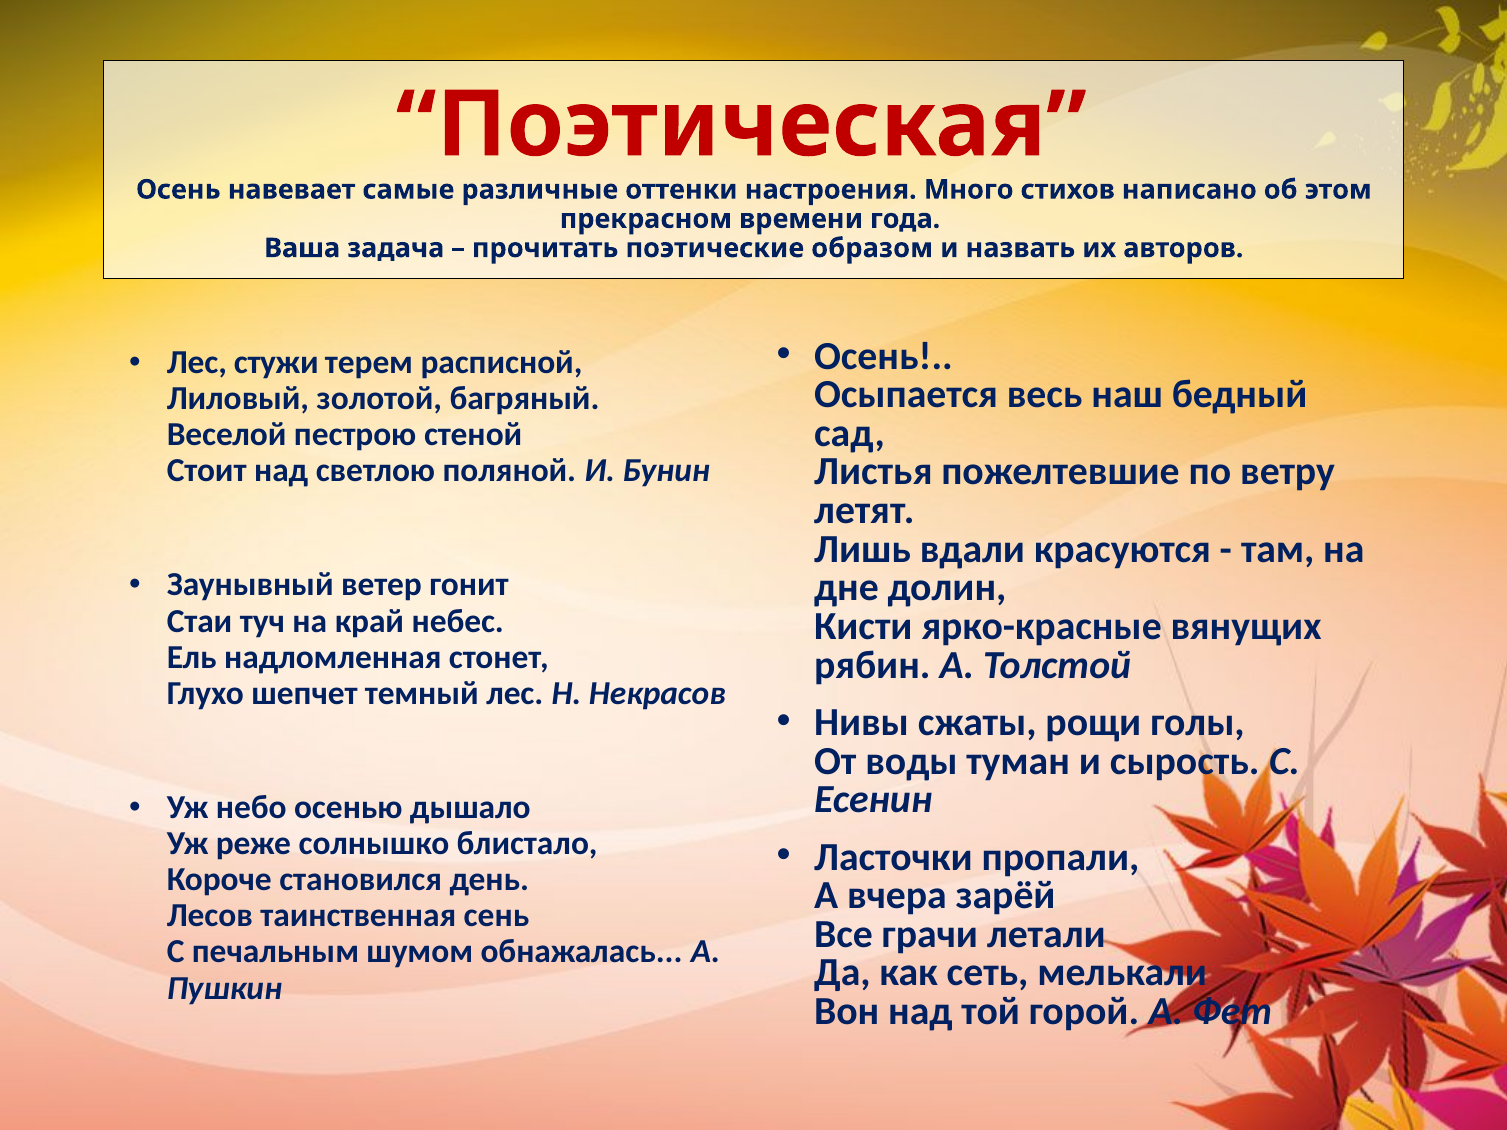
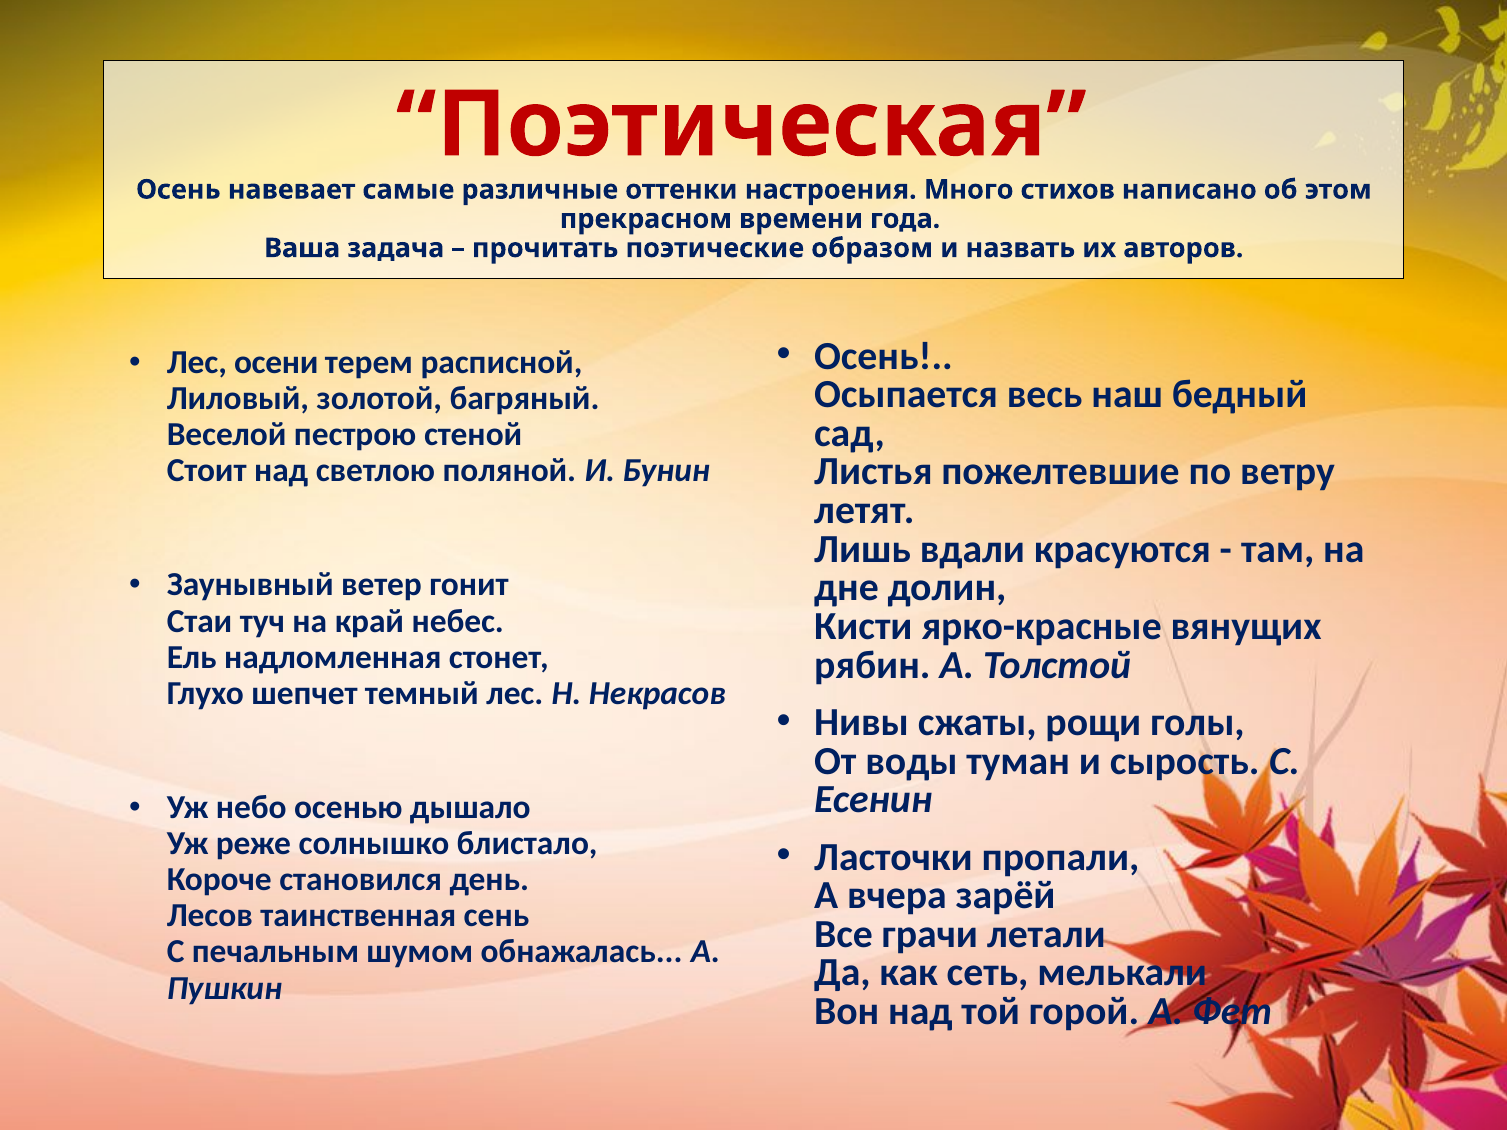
стужи: стужи -> осени
